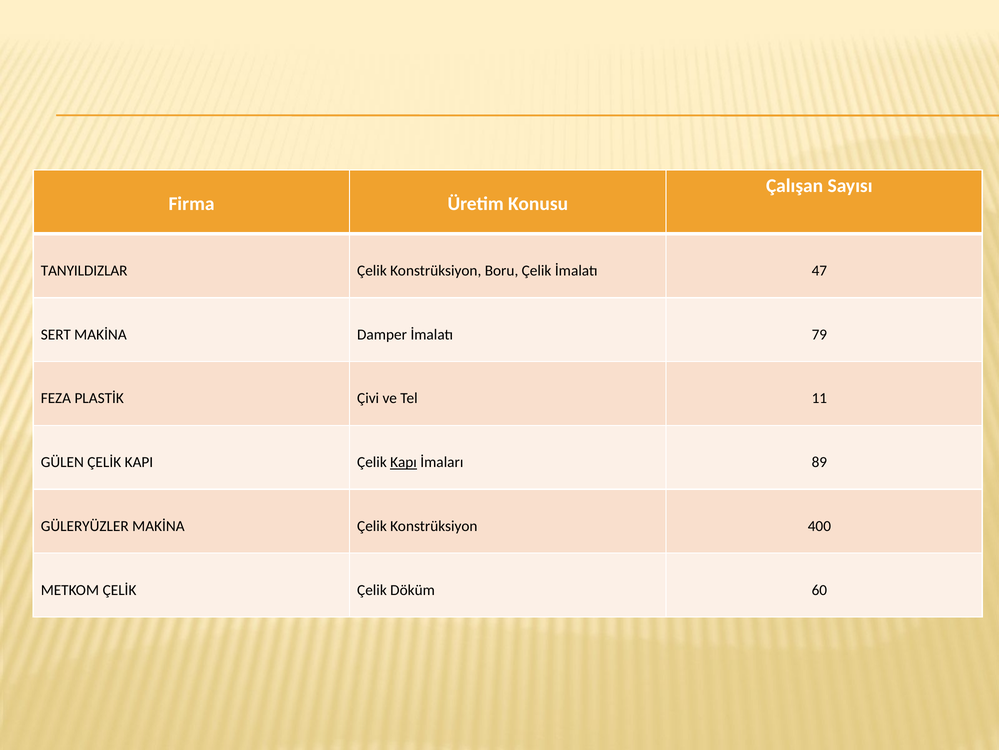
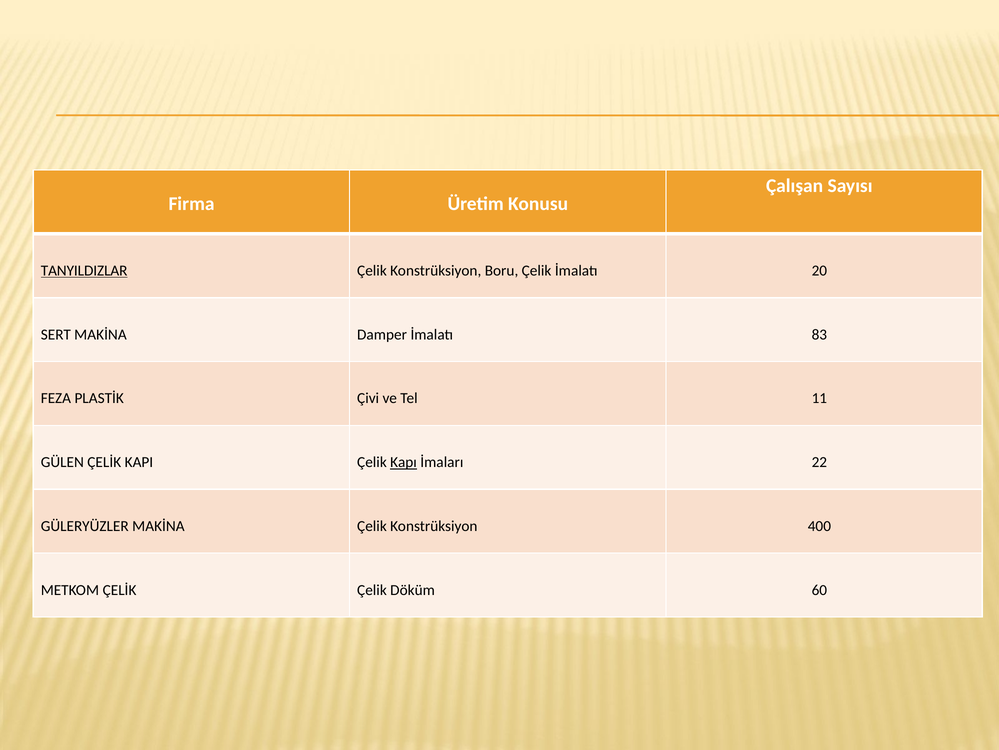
TANYILDIZLAR underline: none -> present
47: 47 -> 20
79: 79 -> 83
89: 89 -> 22
